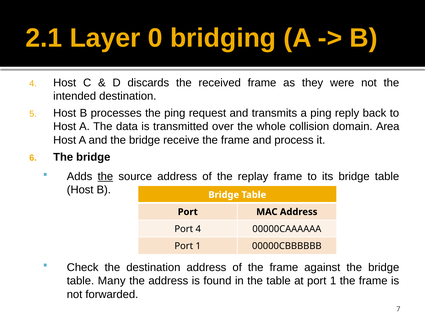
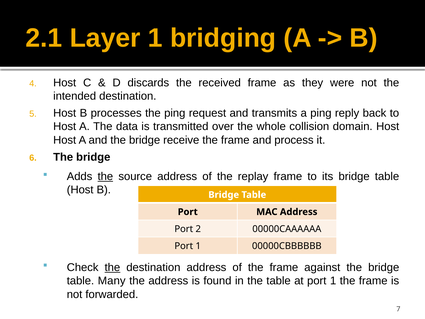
Layer 0: 0 -> 1
domain Area: Area -> Host
Port 4: 4 -> 2
the at (112, 267) underline: none -> present
